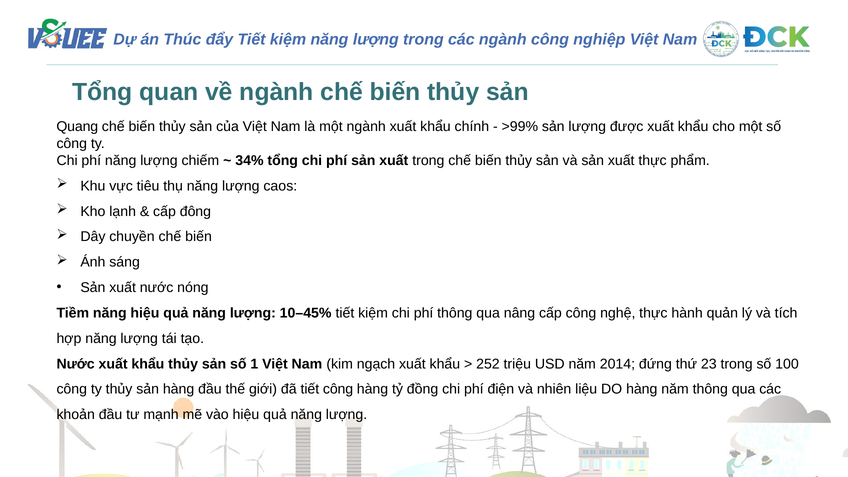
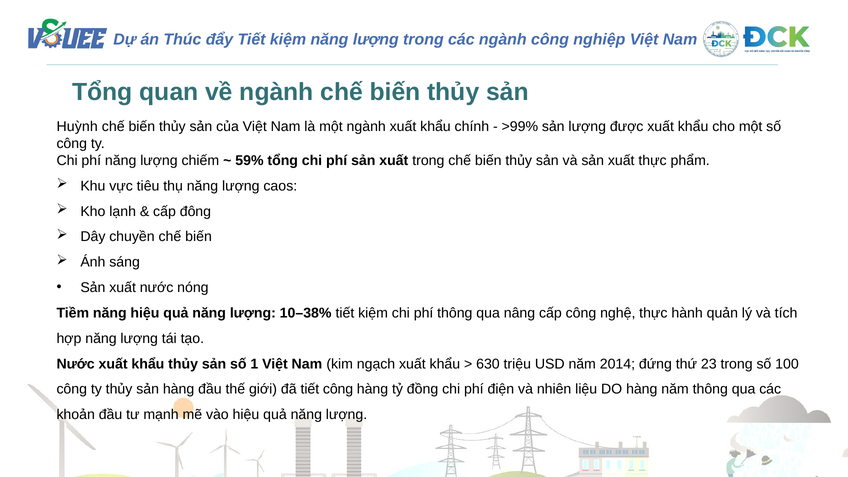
Quang: Quang -> Huỳnh
34%: 34% -> 59%
10–45%: 10–45% -> 10–38%
252: 252 -> 630
